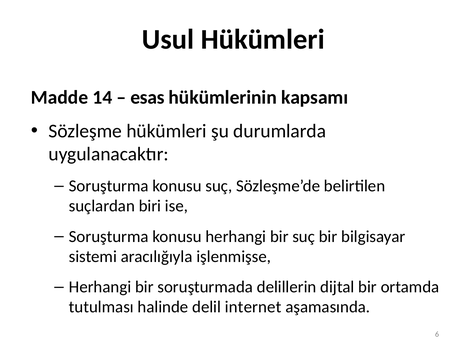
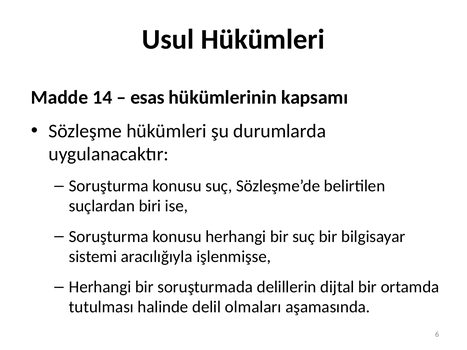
internet: internet -> olmaları
